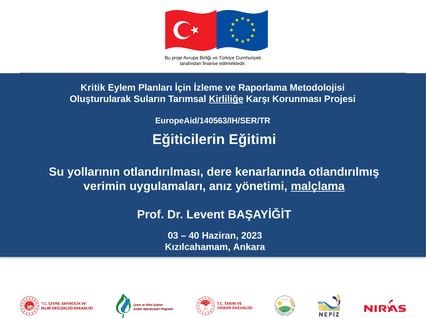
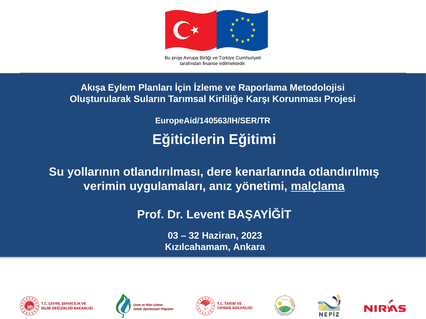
Kritik: Kritik -> Akışa
Kirliliğe at (226, 99) underline: present -> none
40: 40 -> 32
